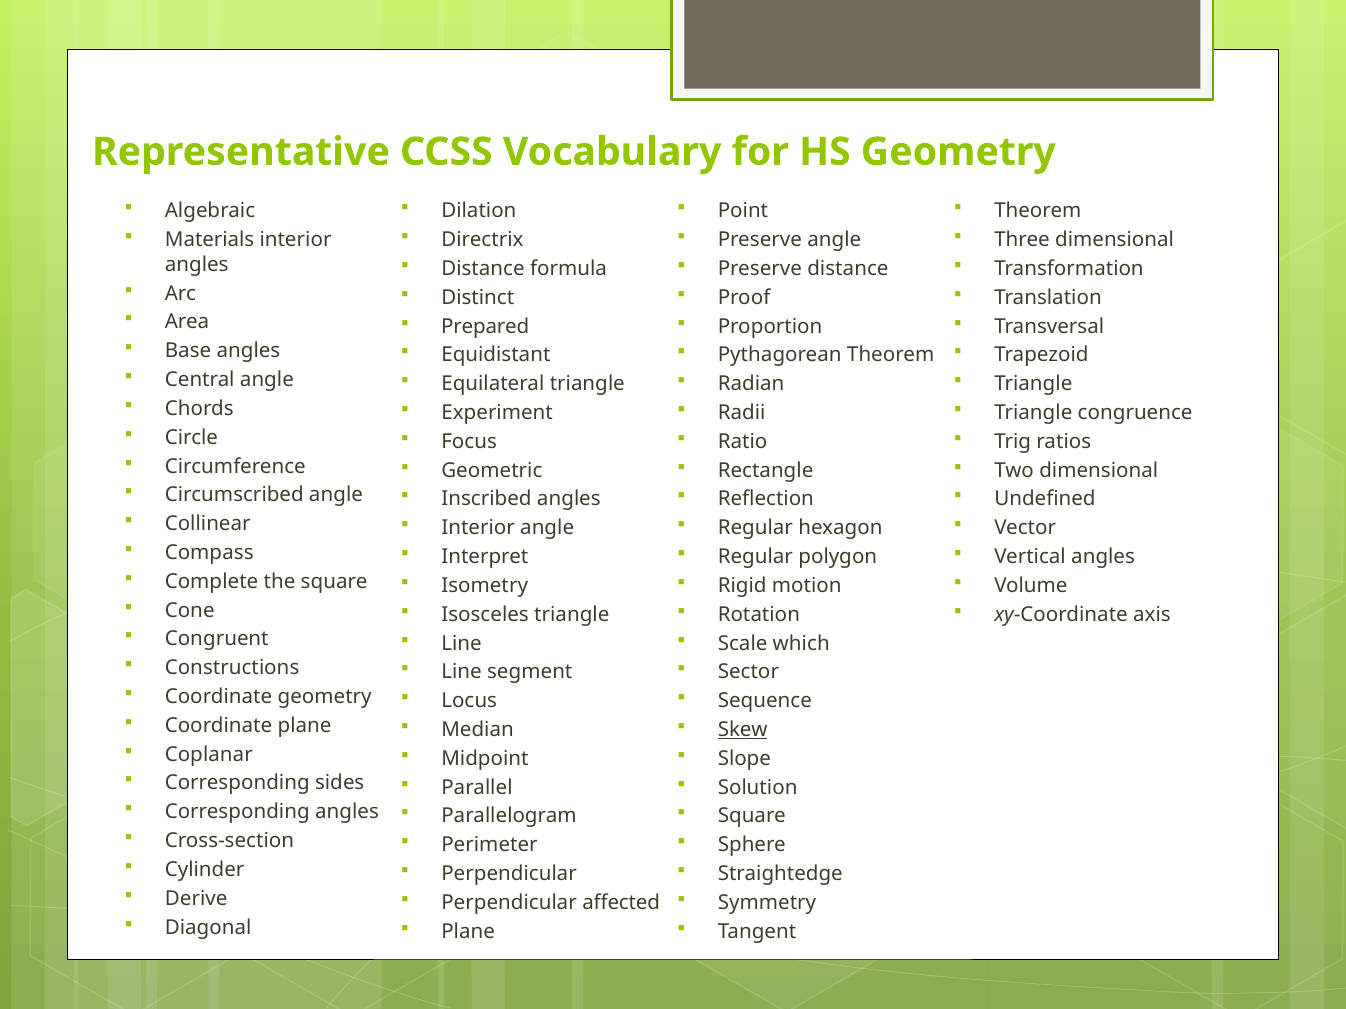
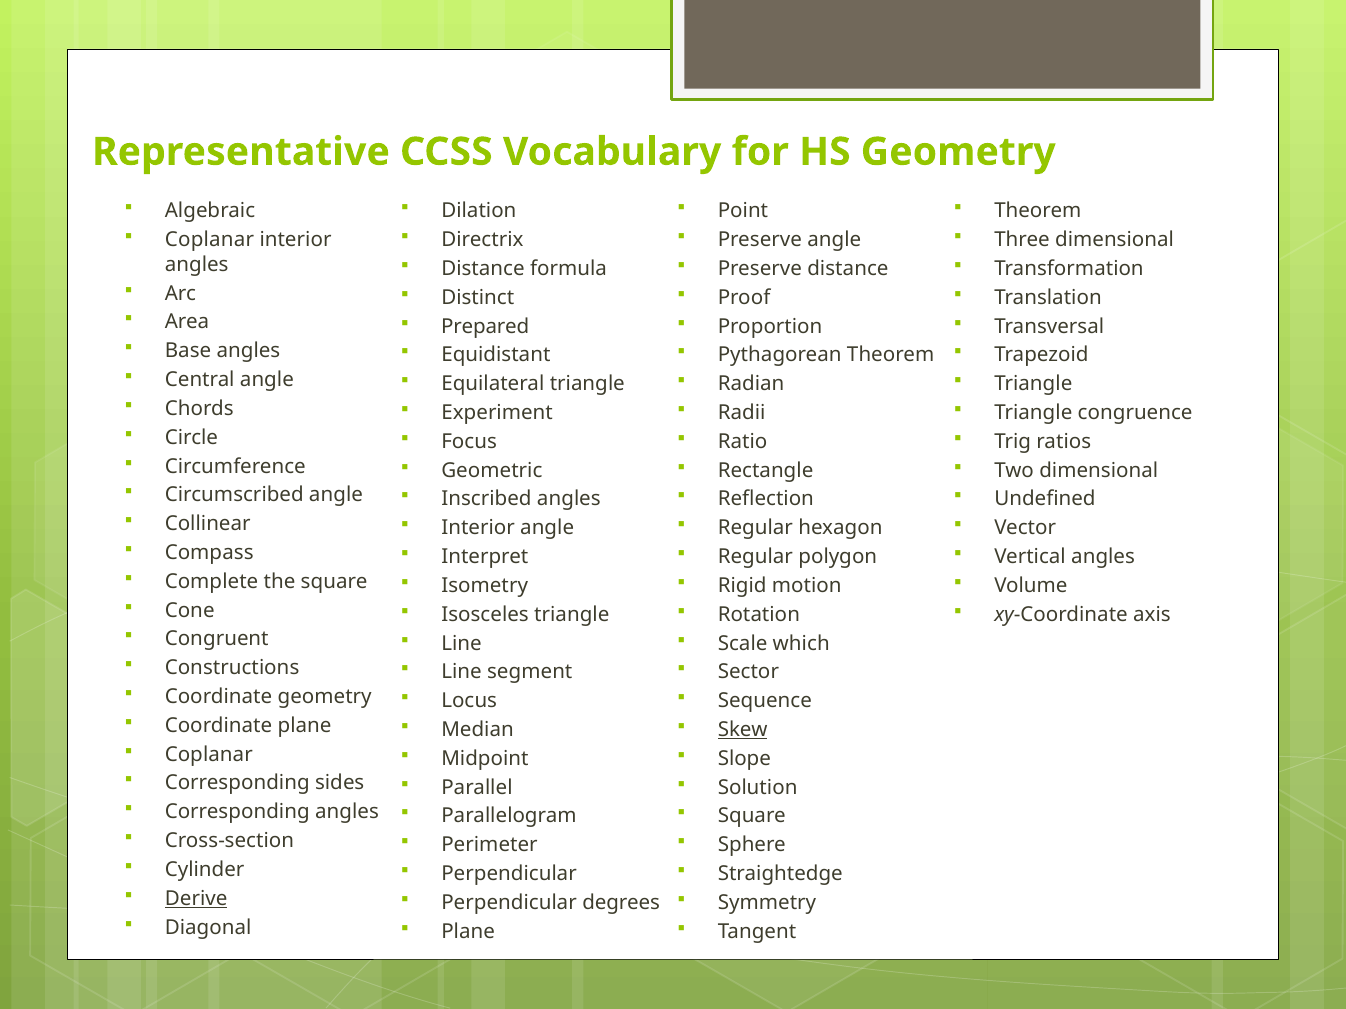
Materials at (210, 240): Materials -> Coplanar
Derive underline: none -> present
affected: affected -> degrees
